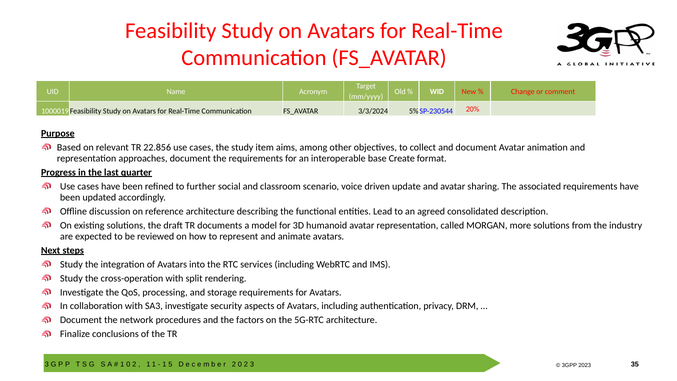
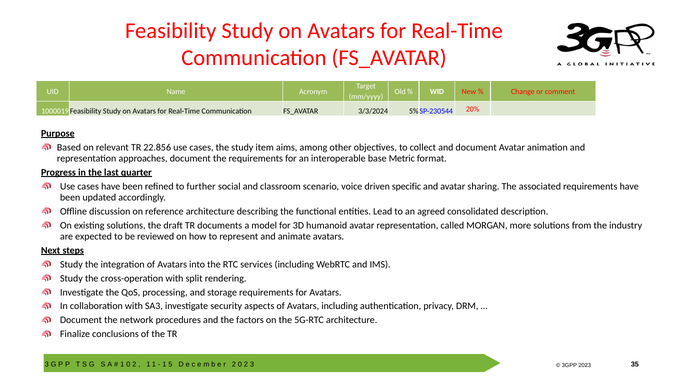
Create: Create -> Metric
update: update -> specific
